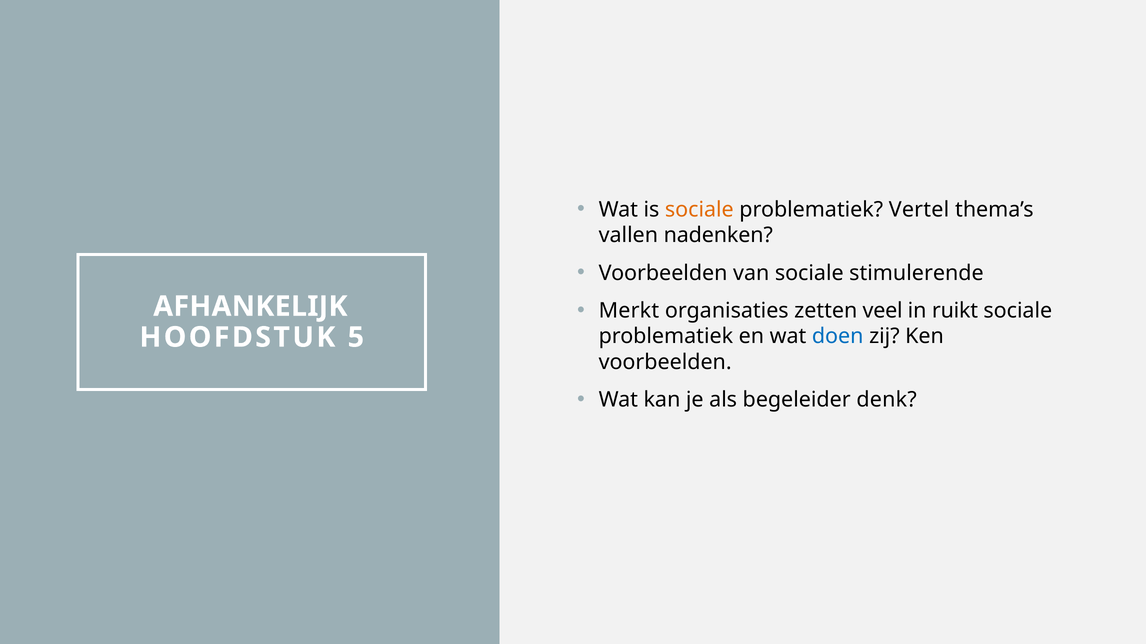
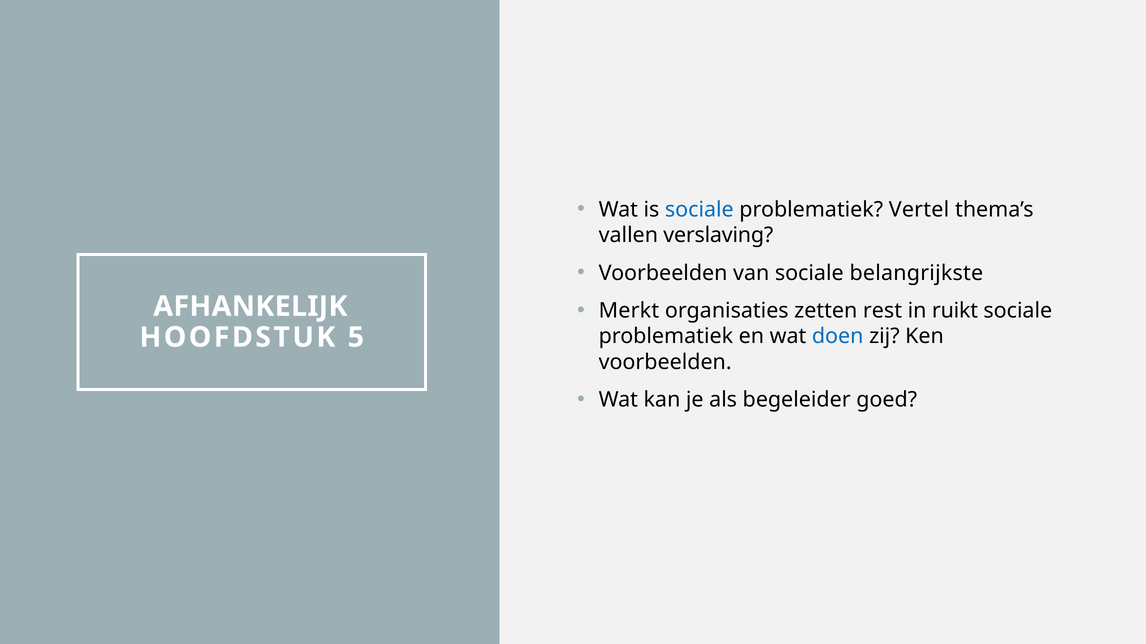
sociale at (699, 210) colour: orange -> blue
nadenken: nadenken -> verslaving
stimulerende: stimulerende -> belangrijkste
veel: veel -> rest
denk: denk -> goed
